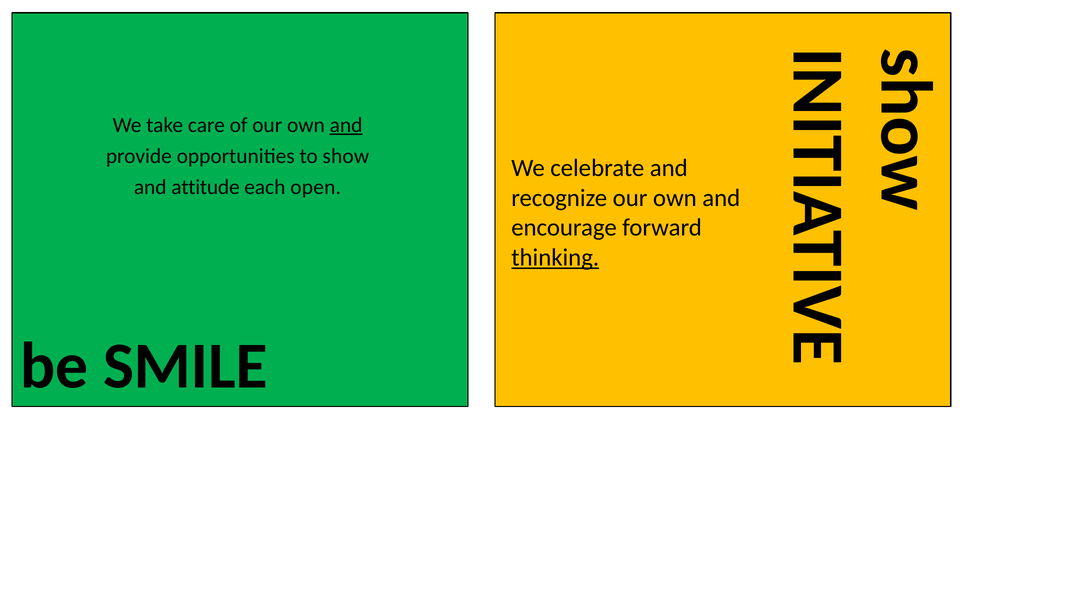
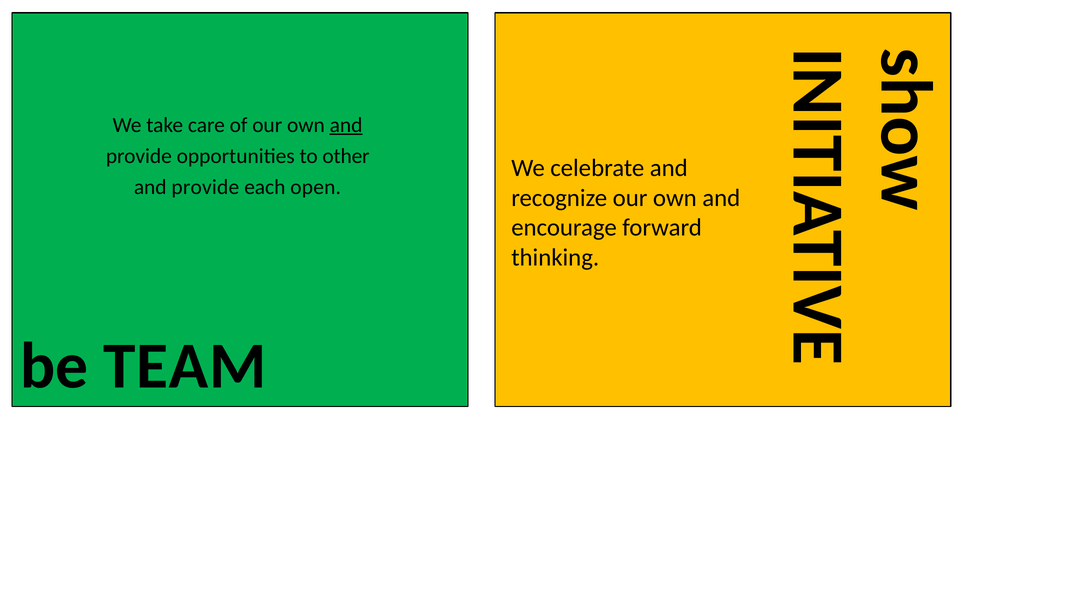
show: show -> other
attitude at (206, 187): attitude -> provide
thinking underline: present -> none
SMILE: SMILE -> TEAM
